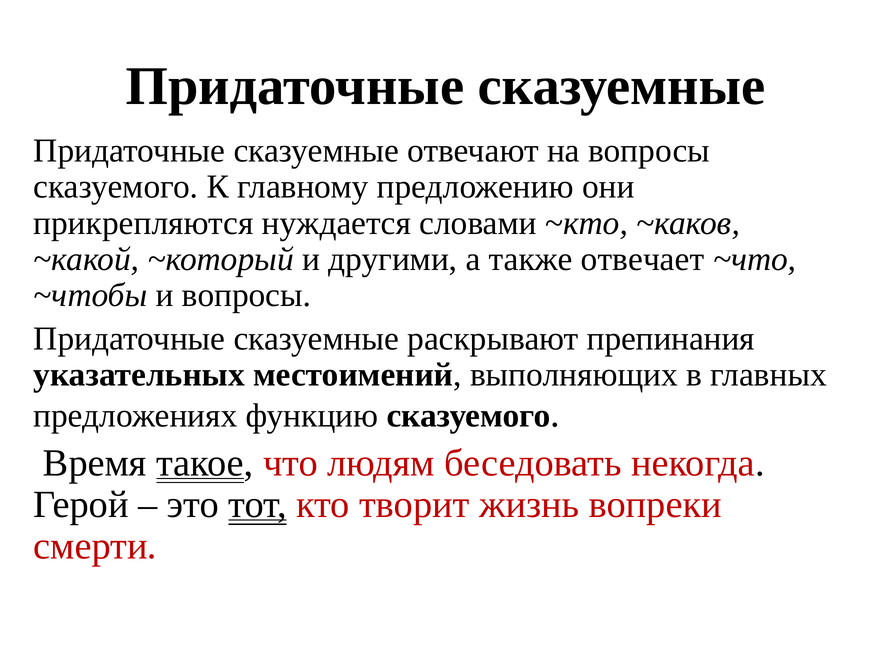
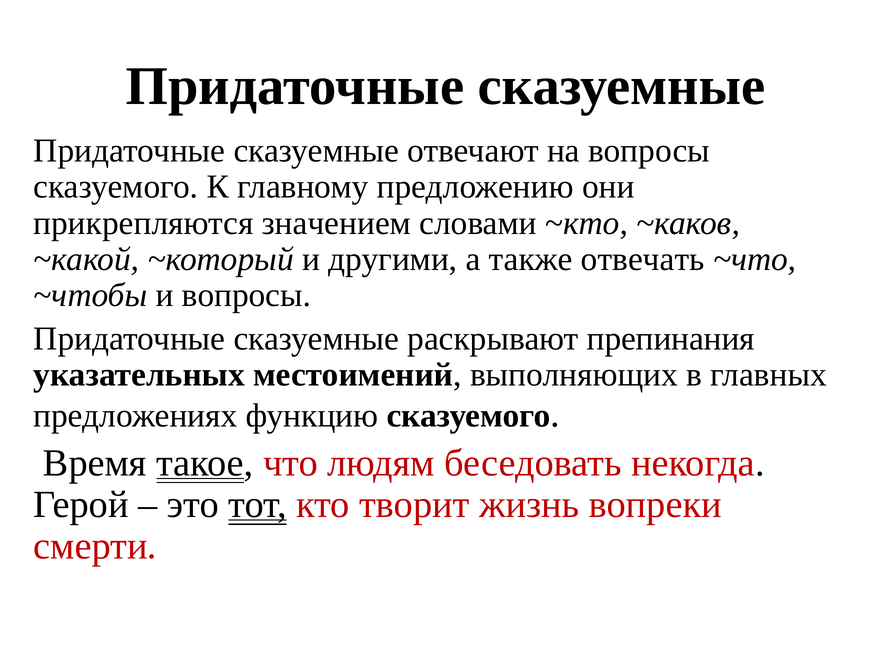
нуждается: нуждается -> значением
отвечает: отвечает -> отвечать
